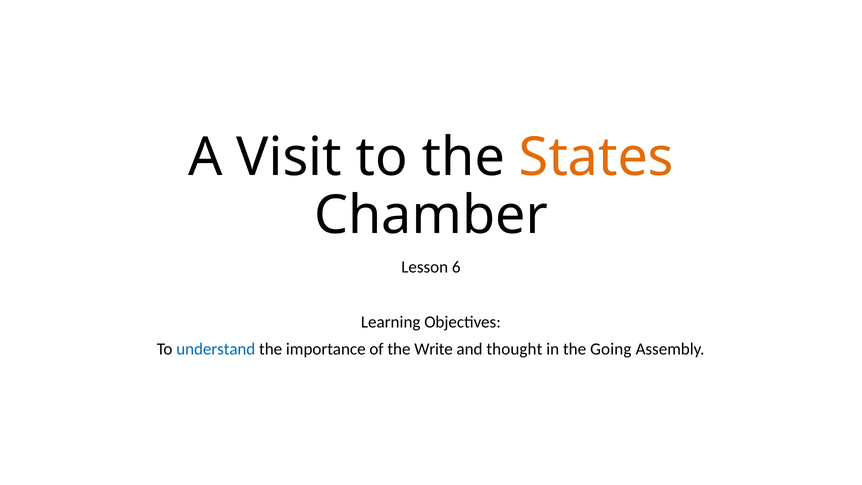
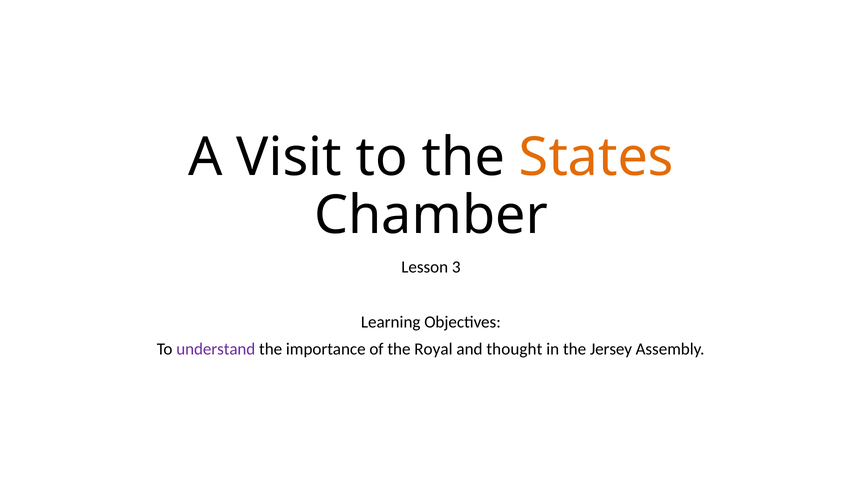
6: 6 -> 3
understand colour: blue -> purple
Write: Write -> Royal
Going: Going -> Jersey
